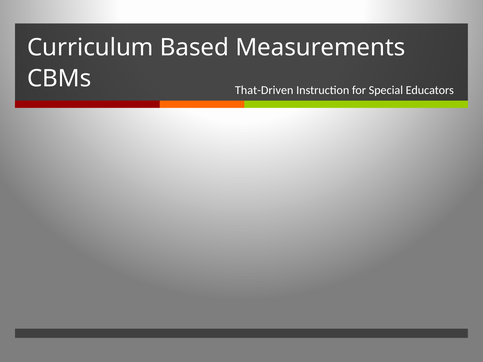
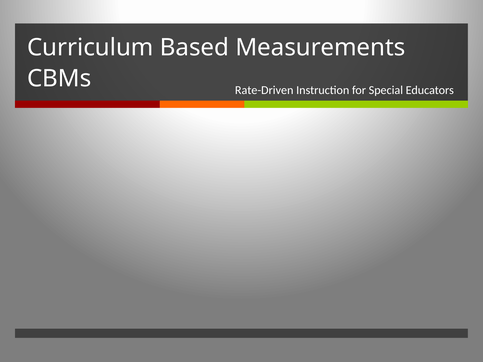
That-Driven: That-Driven -> Rate-Driven
